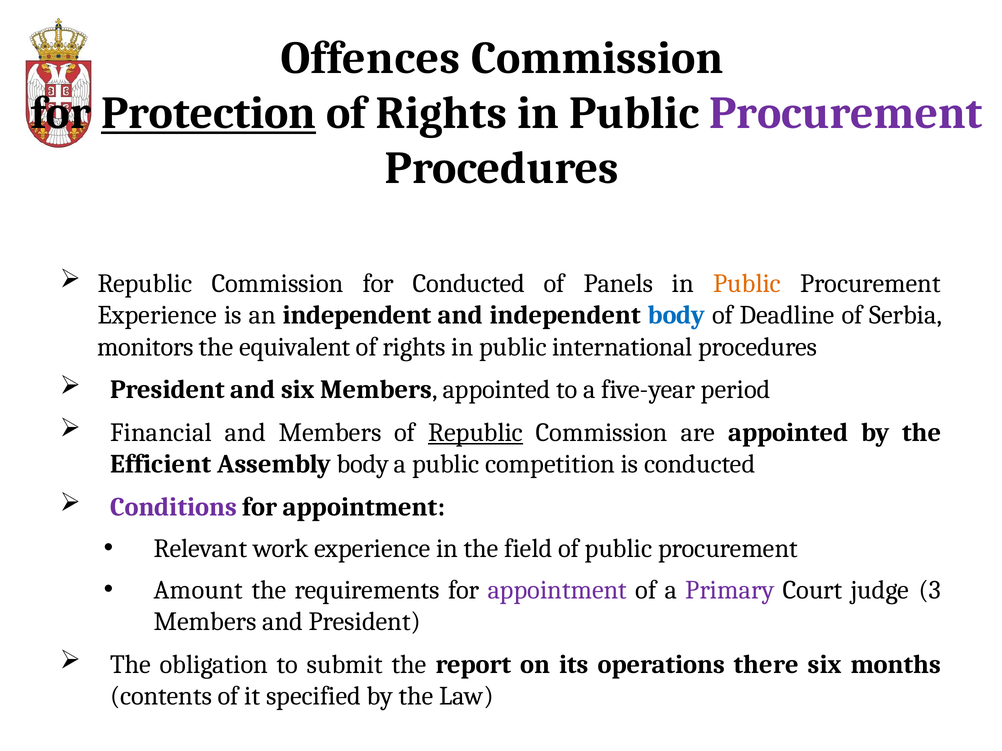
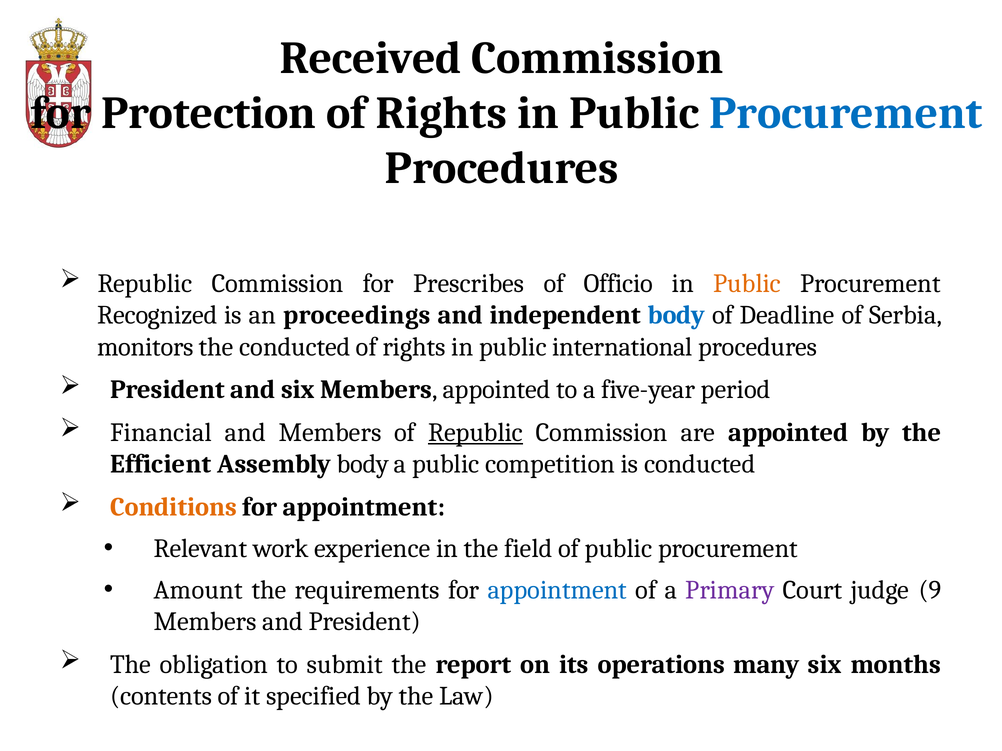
Offences: Offences -> Received
Protection underline: present -> none
Procurement at (846, 113) colour: purple -> blue
for Conducted: Conducted -> Prescribes
Panels: Panels -> Officio
Experience at (157, 315): Experience -> Recognized
an independent: independent -> proceedings
the equivalent: equivalent -> conducted
Conditions colour: purple -> orange
appointment at (557, 590) colour: purple -> blue
3: 3 -> 9
there: there -> many
